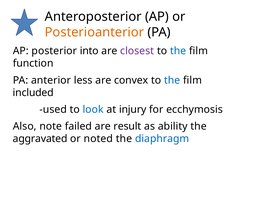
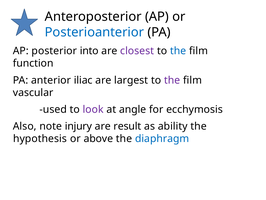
Posterioanterior colour: orange -> blue
less: less -> iliac
convex: convex -> largest
the at (172, 80) colour: blue -> purple
included: included -> vascular
look colour: blue -> purple
injury: injury -> angle
failed: failed -> injury
aggravated: aggravated -> hypothesis
noted: noted -> above
